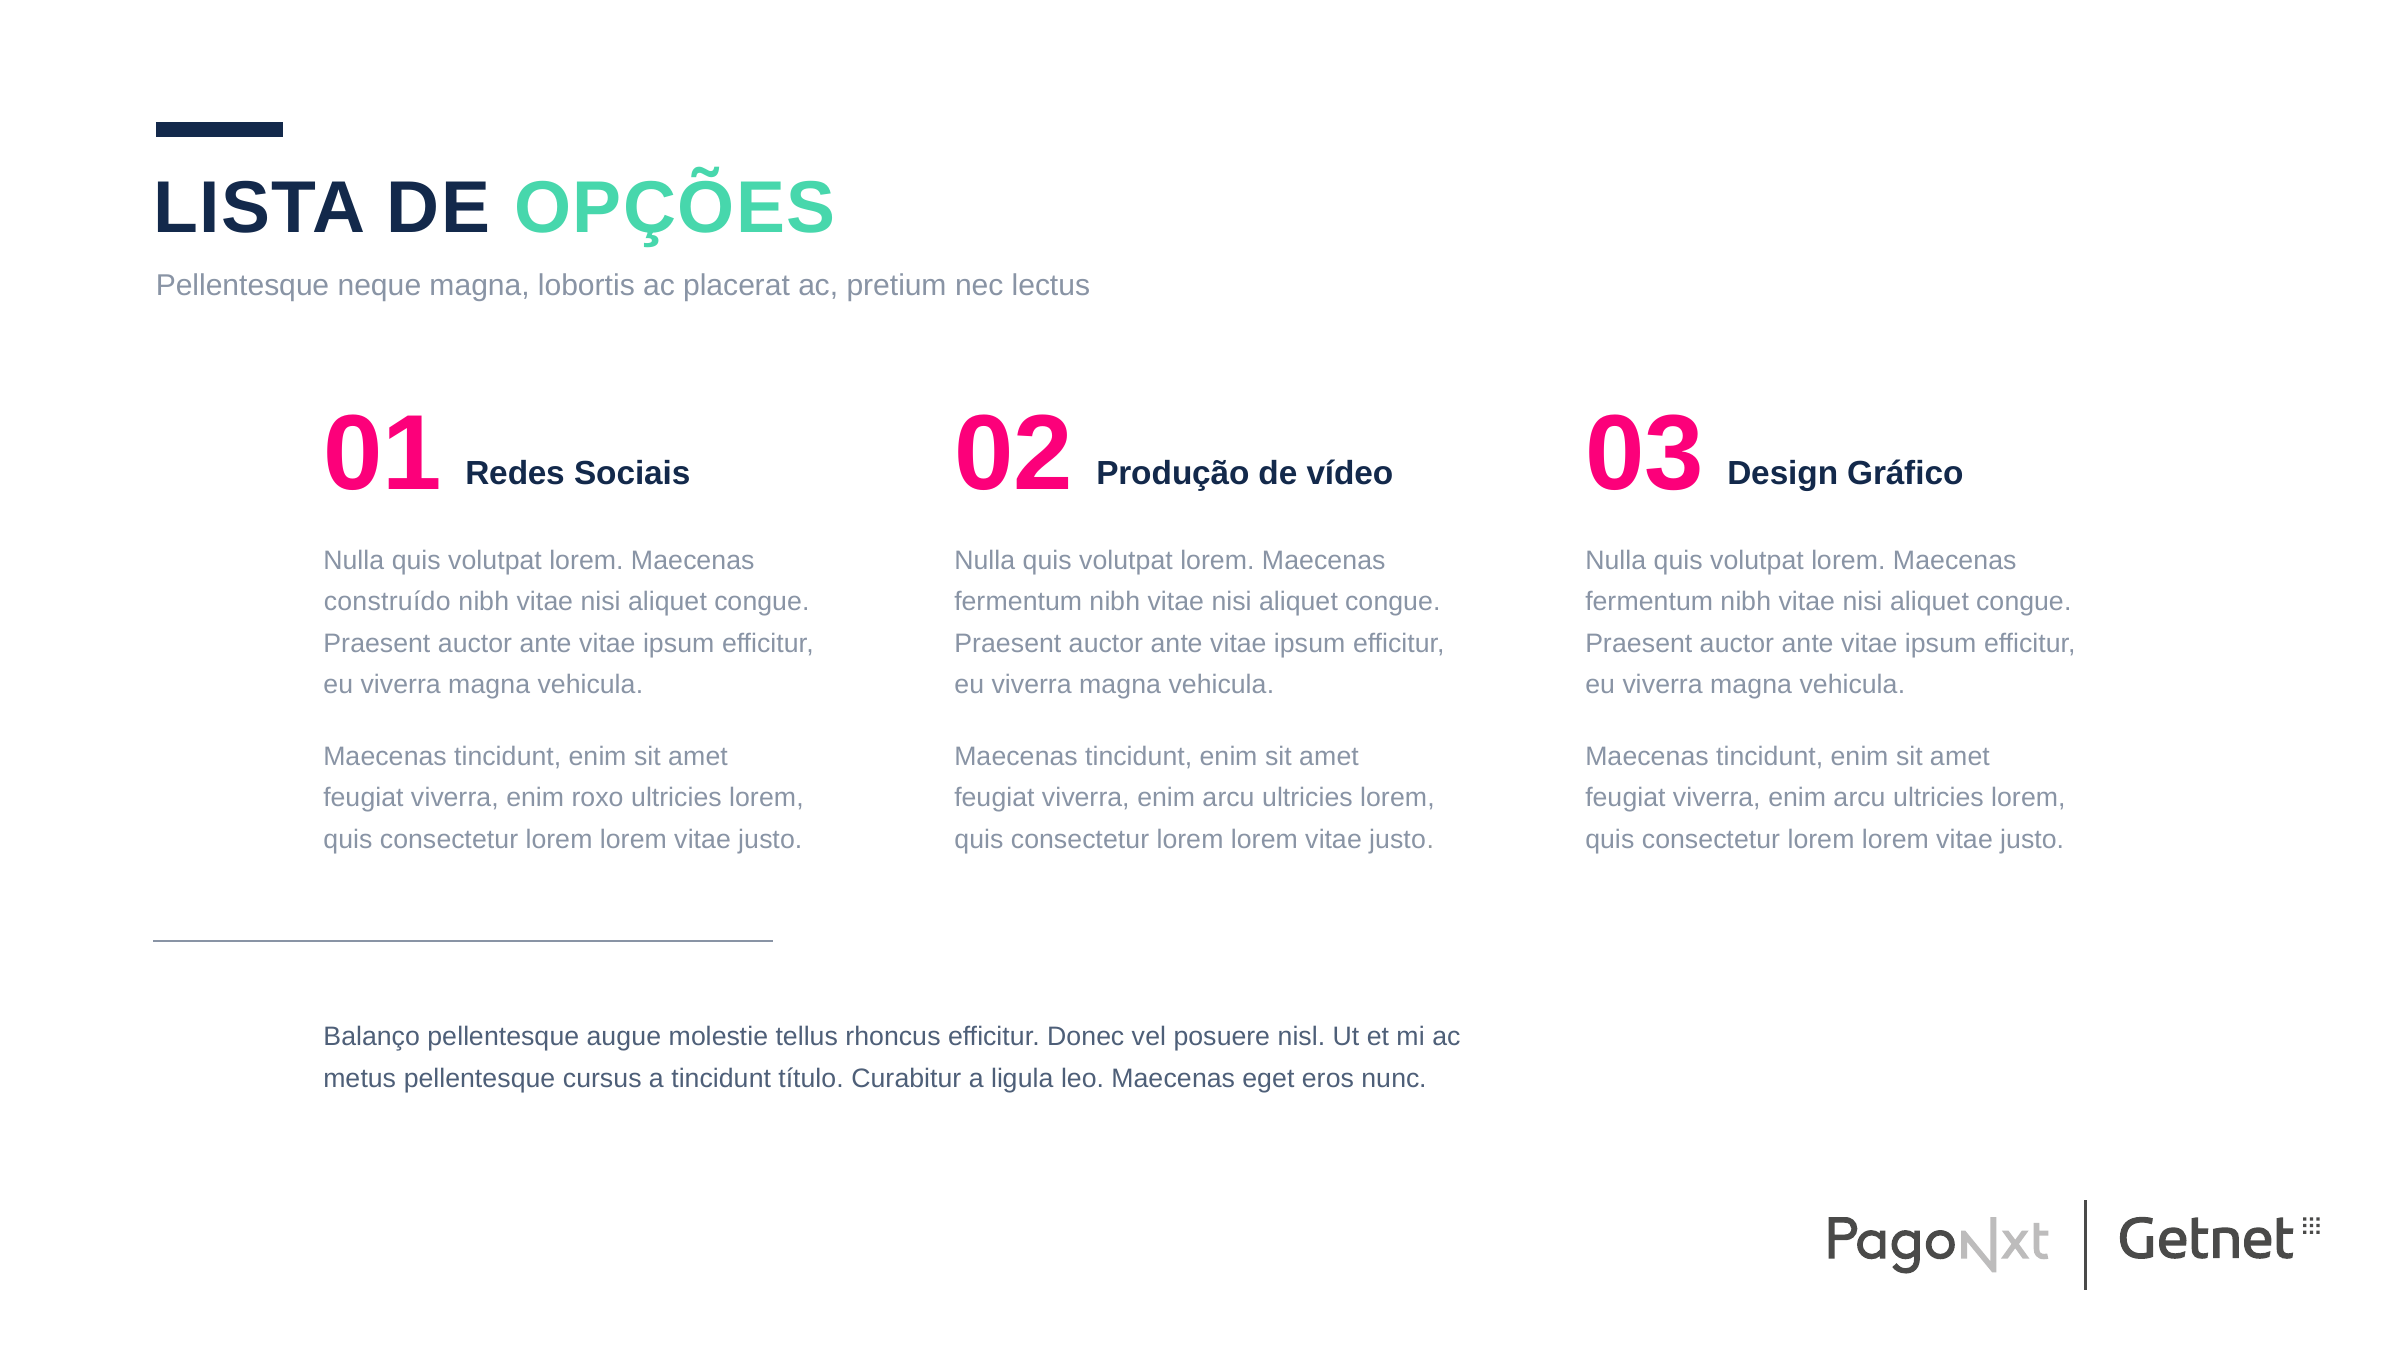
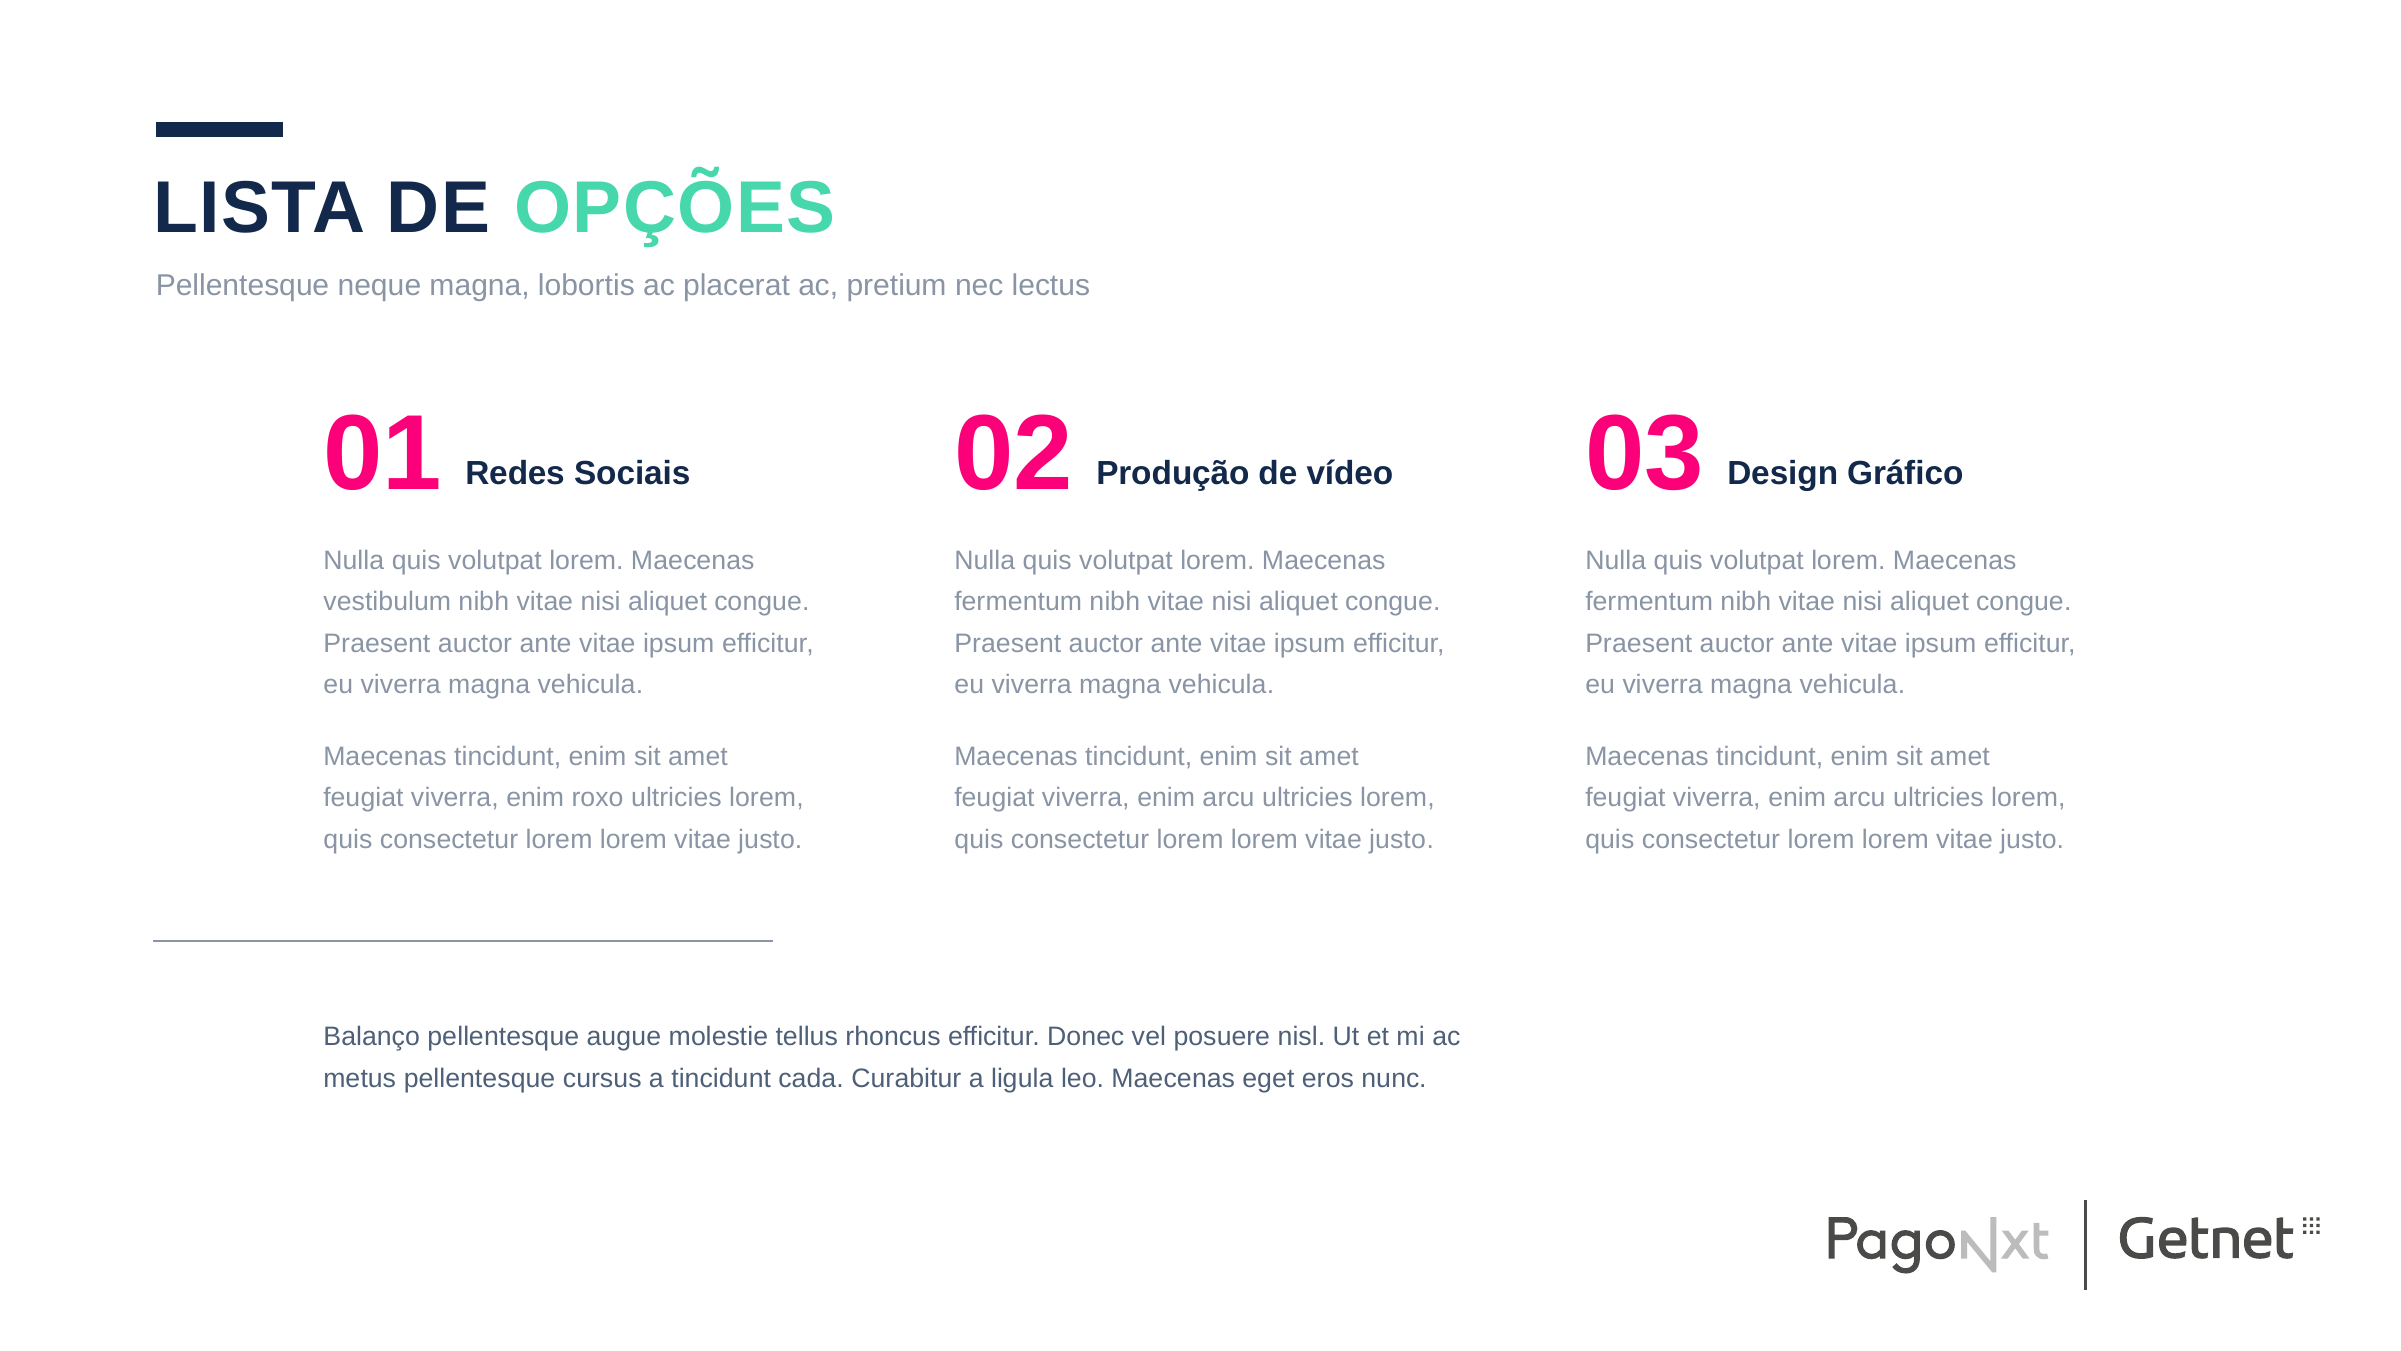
construído: construído -> vestibulum
título: título -> cada
